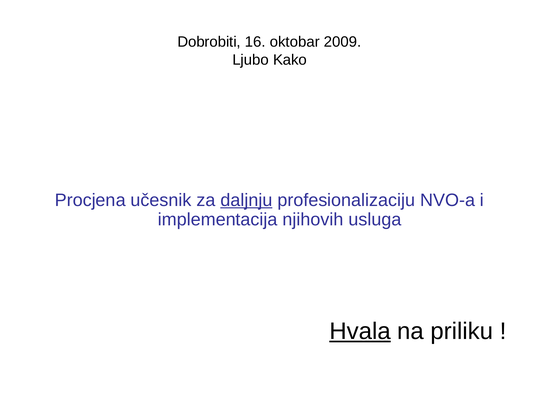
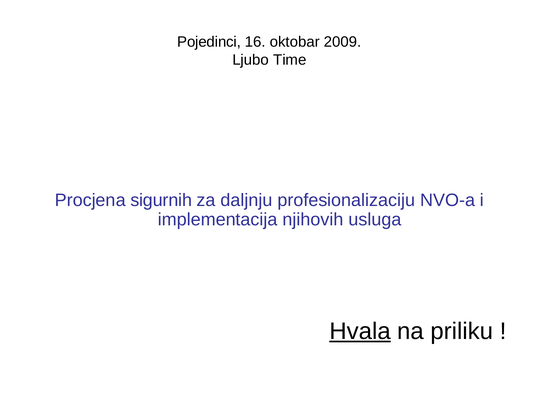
Dobrobiti: Dobrobiti -> Pojedinci
Kako: Kako -> Time
učesnik: učesnik -> sigurnih
daljnju underline: present -> none
